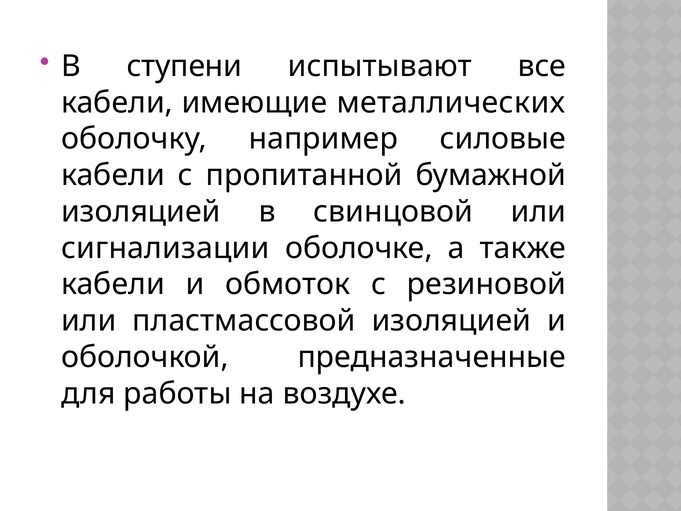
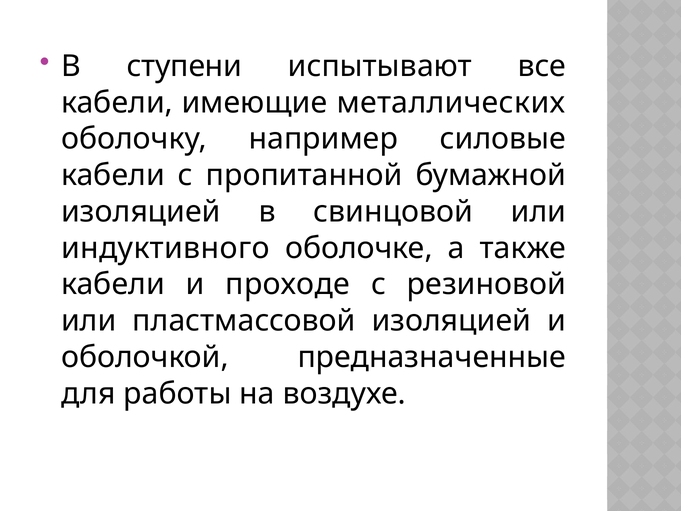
сигнализации: сигнализации -> индуктивного
обмоток: обмоток -> проходе
